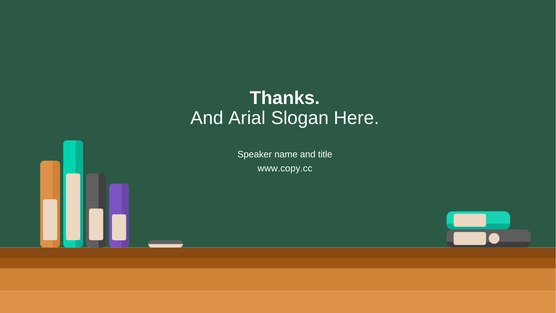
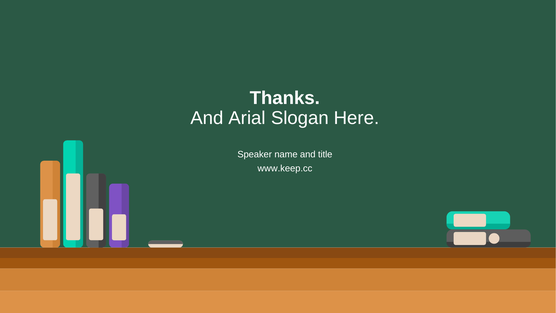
www.copy.cc: www.copy.cc -> www.keep.cc
